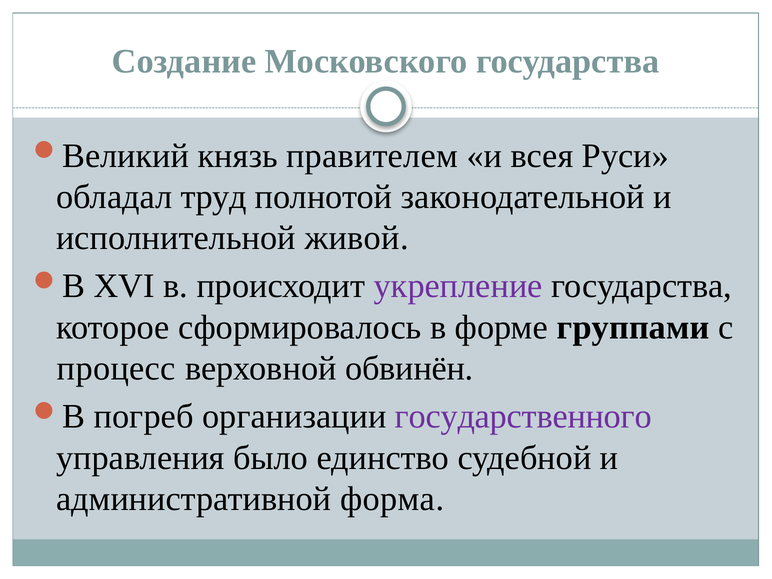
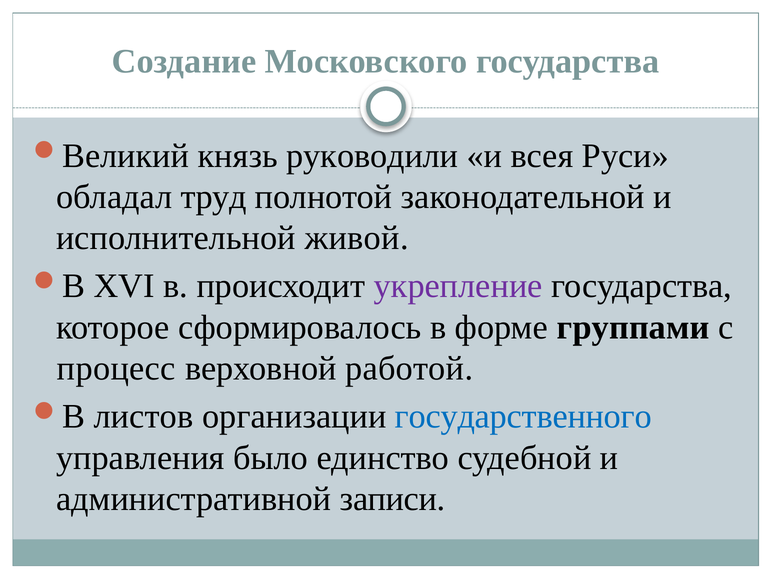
правителем: правителем -> руководили
обвинён: обвинён -> работой
погреб: погреб -> листов
государственного colour: purple -> blue
форма: форма -> записи
